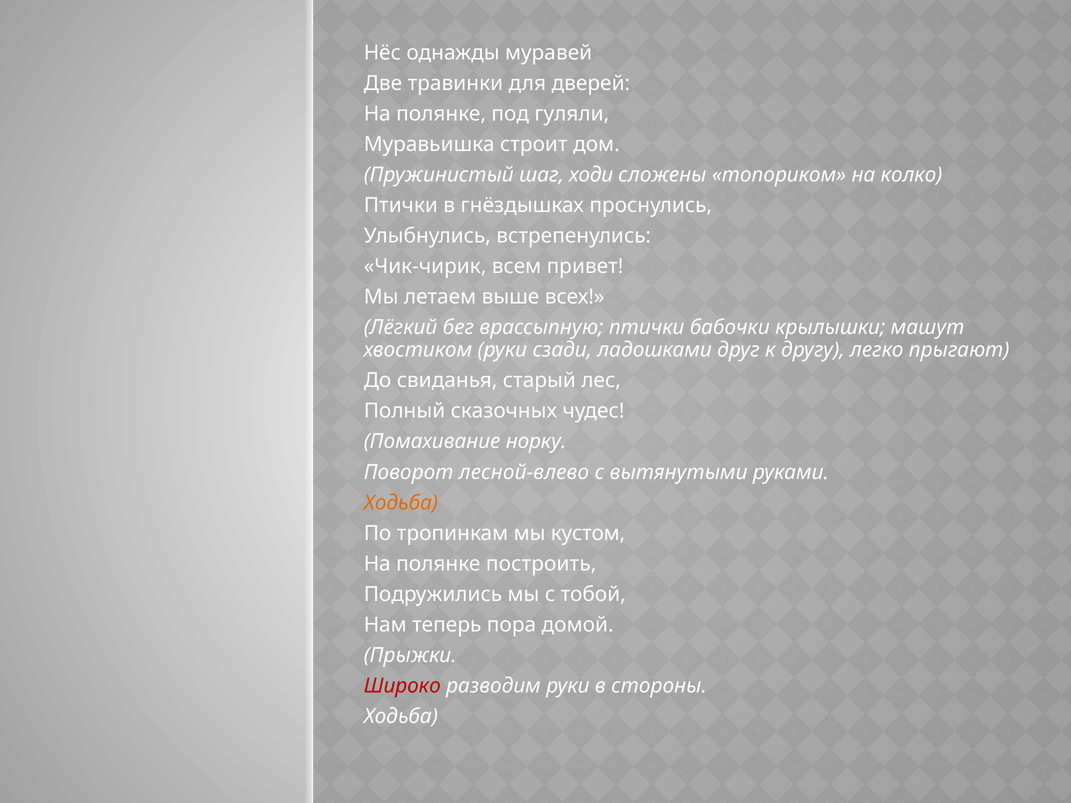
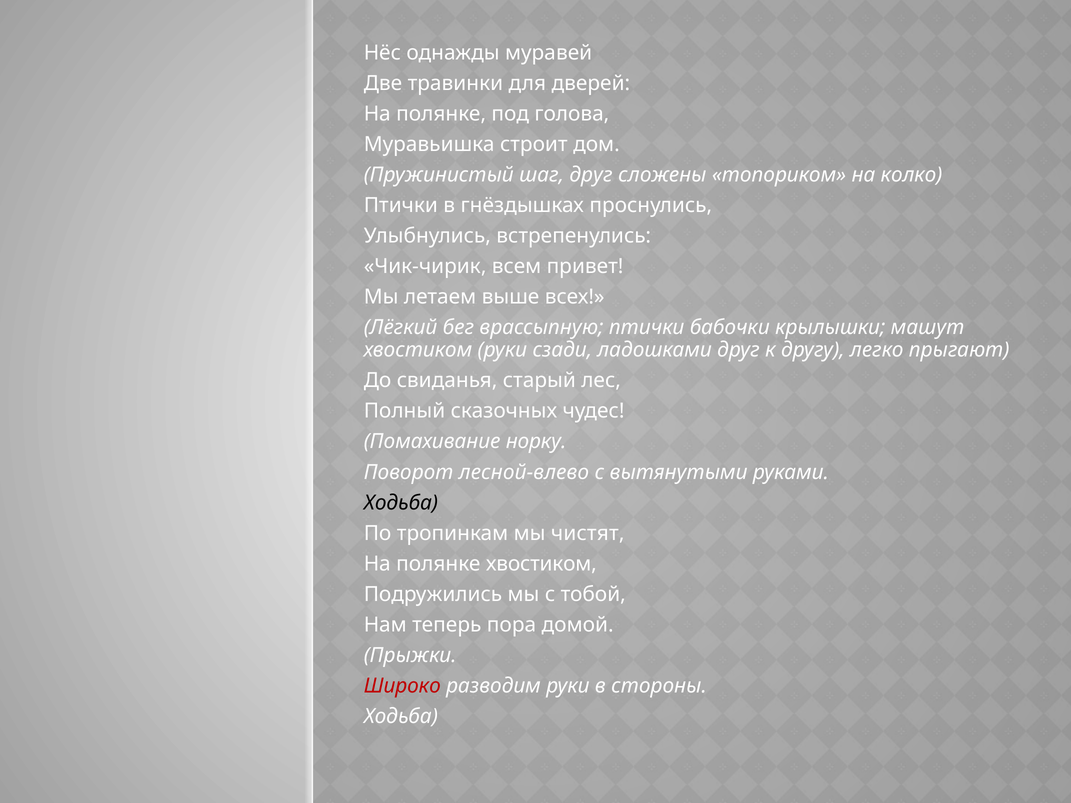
гуляли: гуляли -> голова
шаг ходи: ходи -> друг
Ходьба at (401, 503) colour: orange -> black
кустом: кустом -> чистят
полянке построить: построить -> хвостиком
